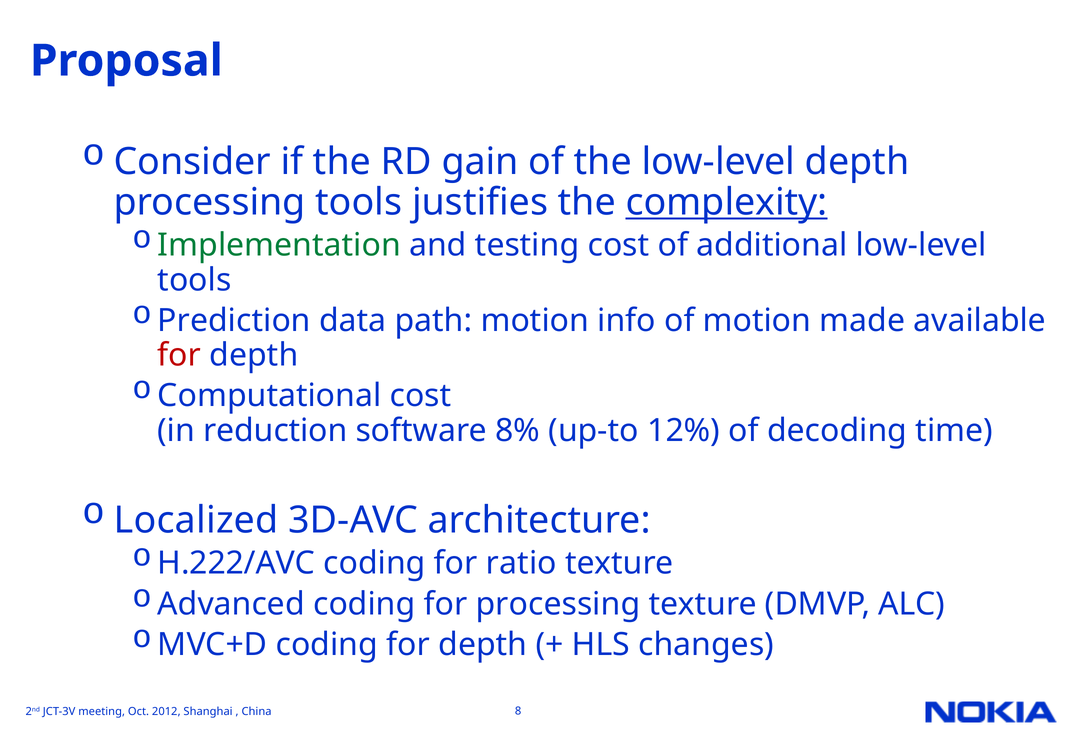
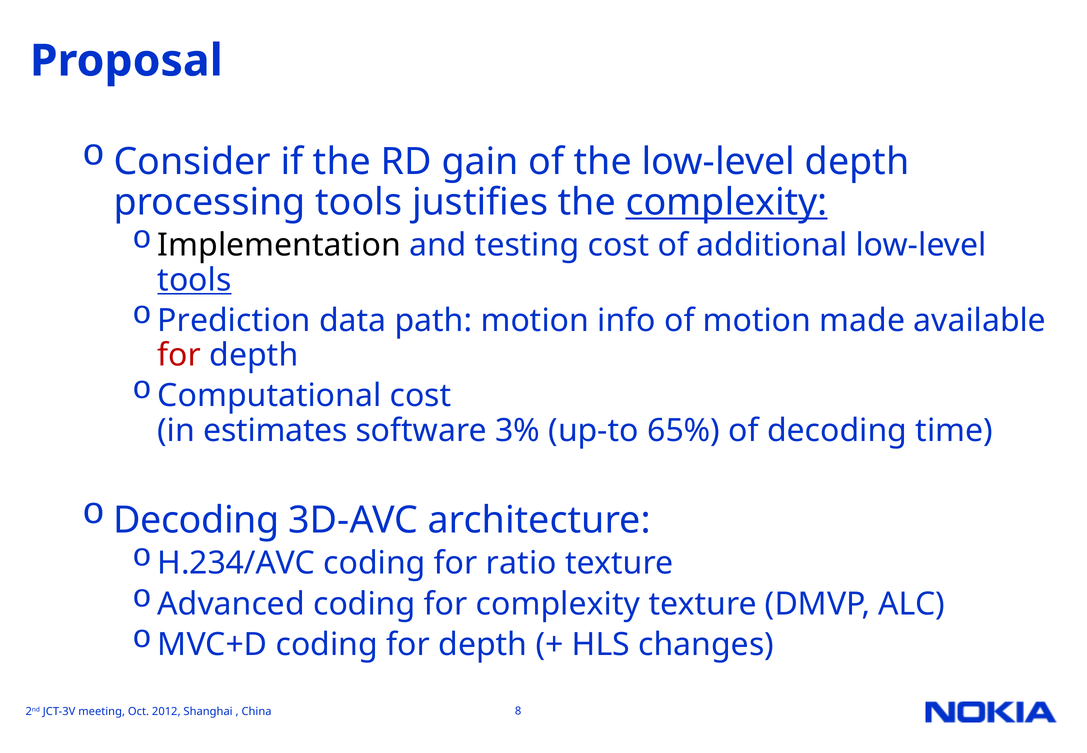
Implementation colour: green -> black
tools at (194, 280) underline: none -> present
reduction: reduction -> estimates
8%: 8% -> 3%
12%: 12% -> 65%
Localized at (196, 520): Localized -> Decoding
H.222/AVC: H.222/AVC -> H.234/AVC
for processing: processing -> complexity
